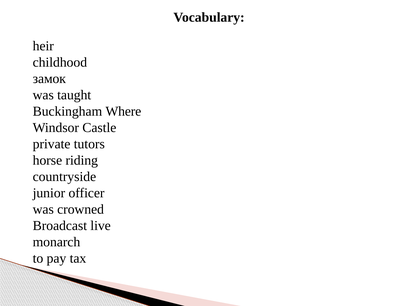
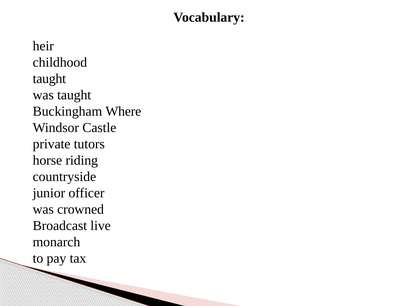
замок at (49, 79): замок -> taught
